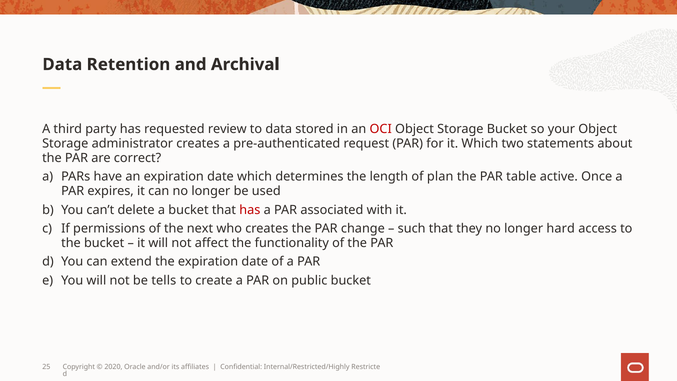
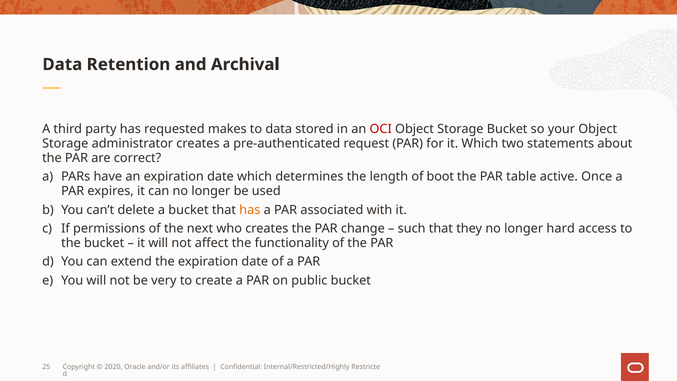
review: review -> makes
plan: plan -> boot
has at (250, 210) colour: red -> orange
tells: tells -> very
